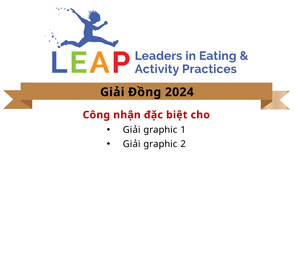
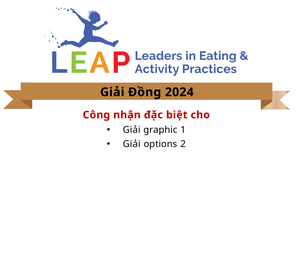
graphic at (160, 144): graphic -> options
